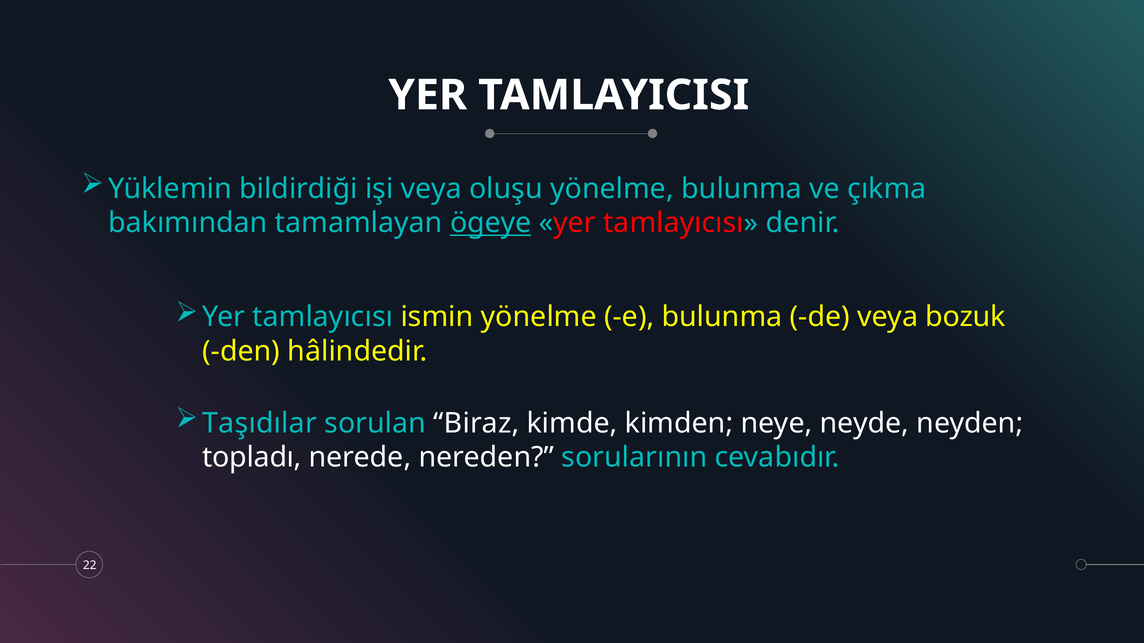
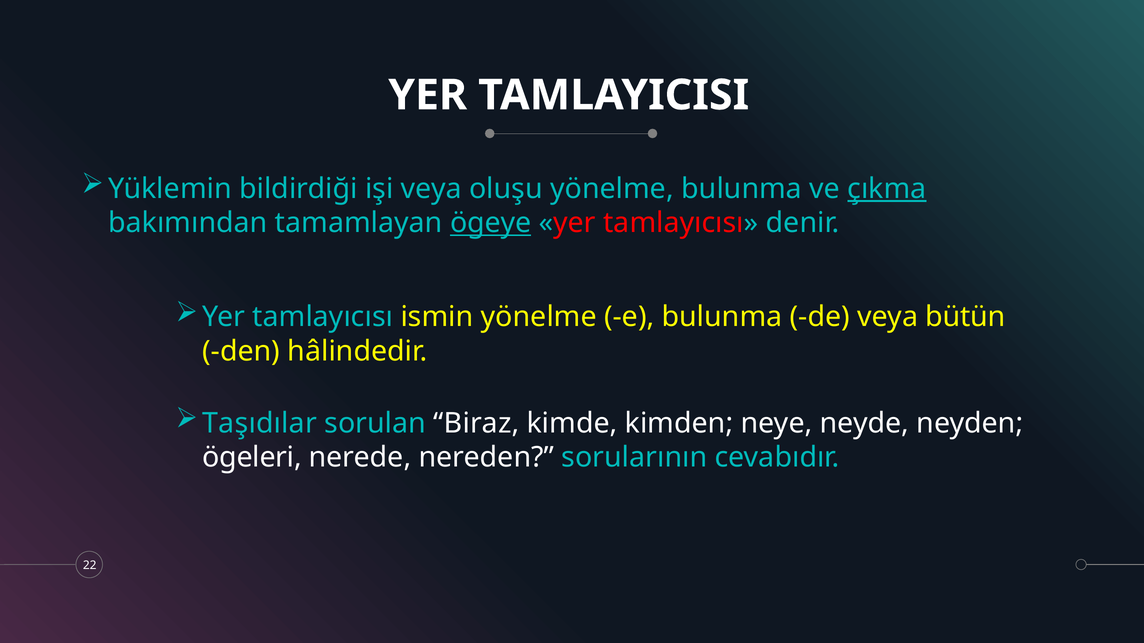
çıkma underline: none -> present
bozuk: bozuk -> bütün
topladı: topladı -> ögeleri
